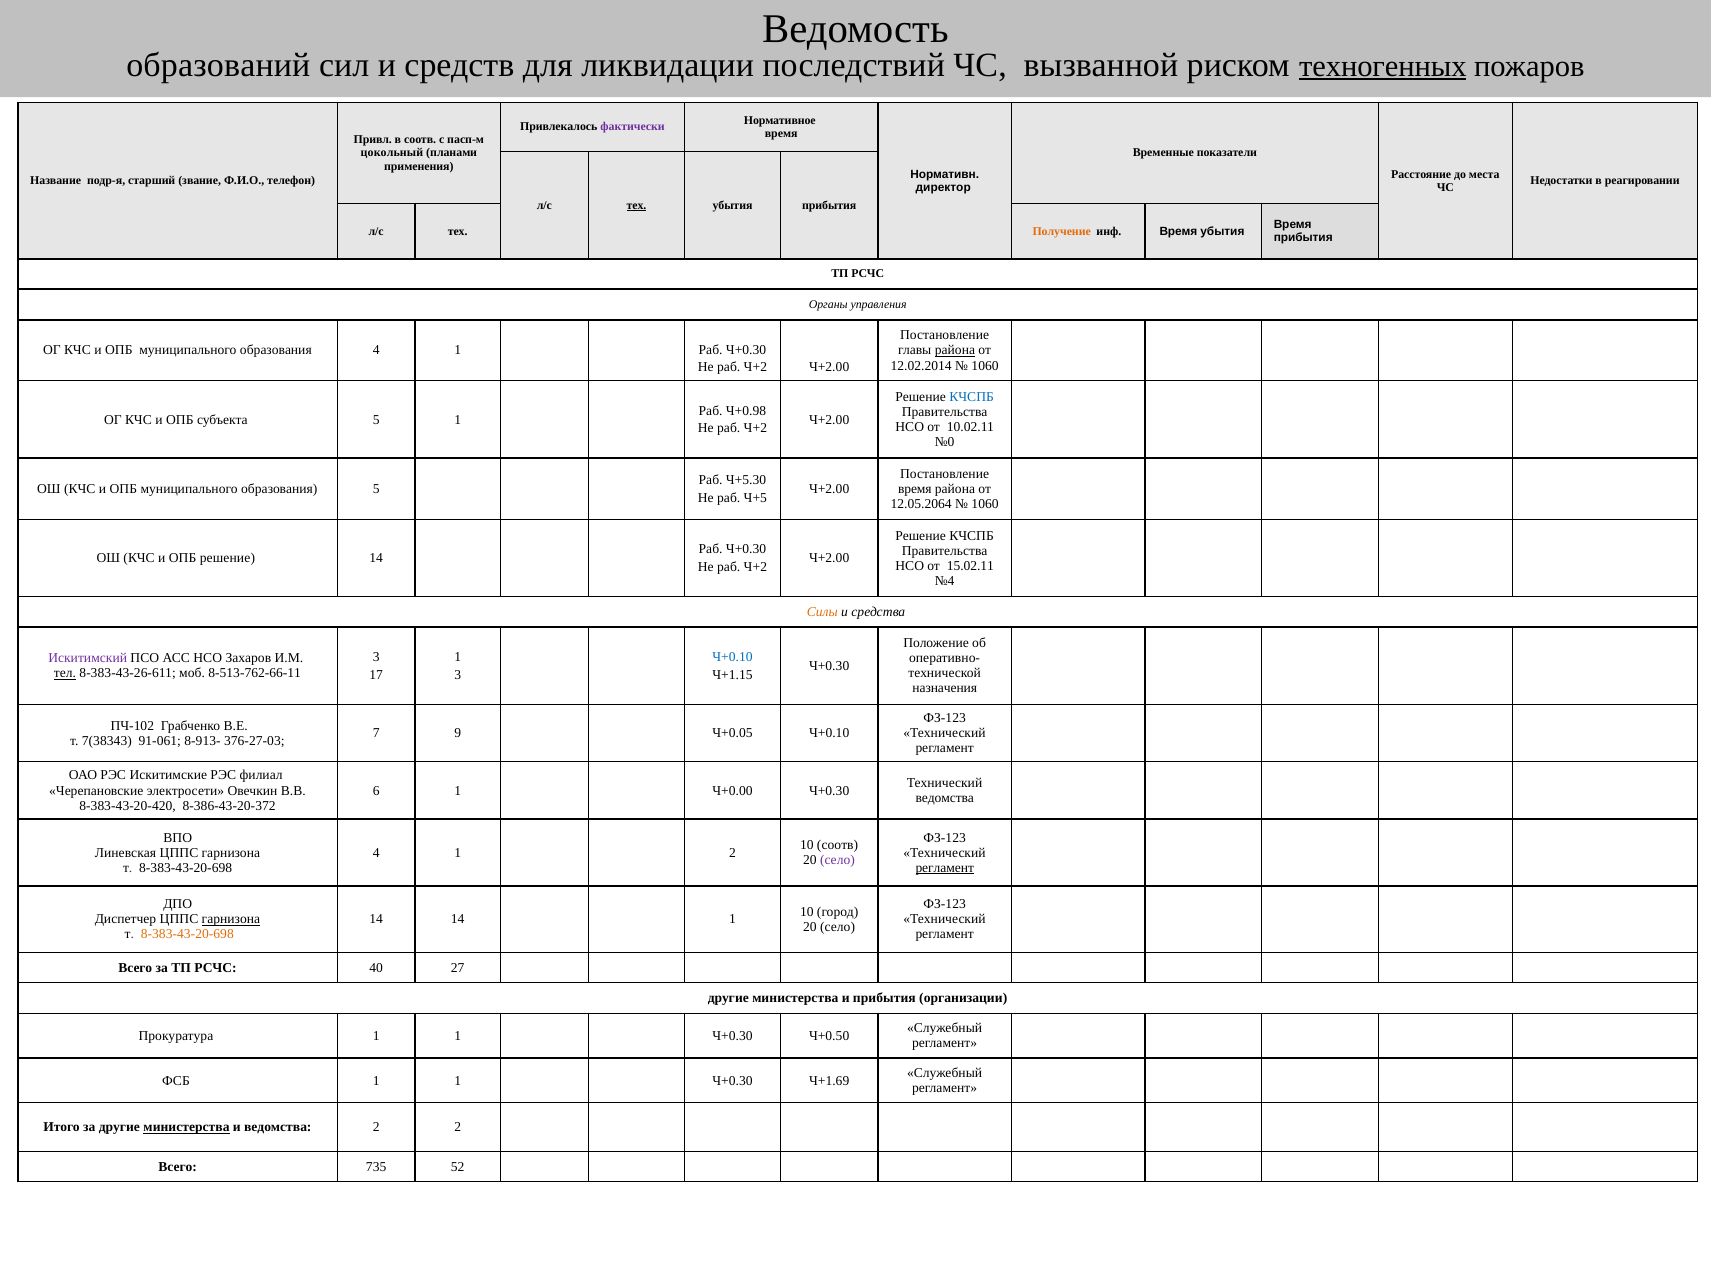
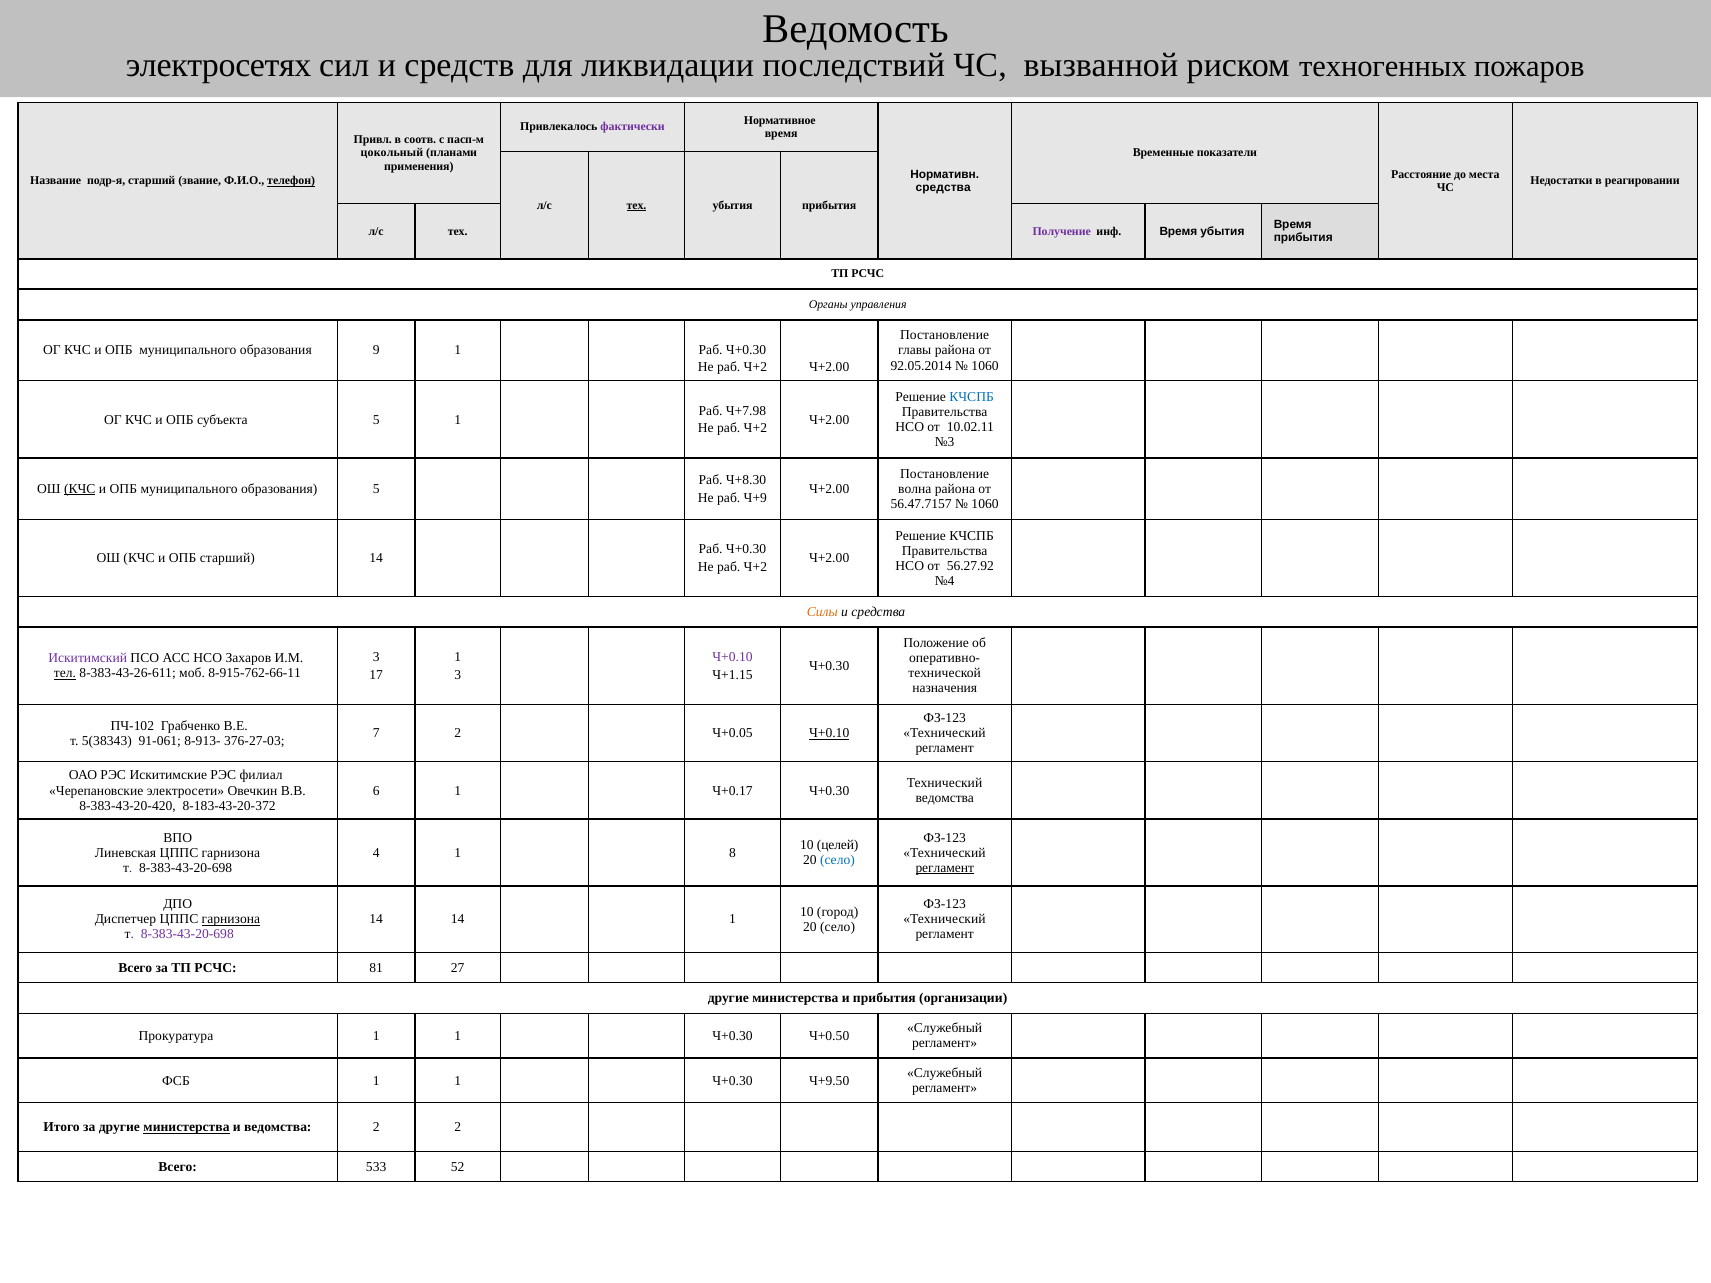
образований: образований -> электросетях
техногенных underline: present -> none
телефон underline: none -> present
директор at (943, 188): директор -> средства
Получение colour: orange -> purple
образования 4: 4 -> 9
района at (955, 351) underline: present -> none
12.02.2014: 12.02.2014 -> 92.05.2014
Ч+0.98: Ч+0.98 -> Ч+7.98
№0: №0 -> №3
Ч+5.30: Ч+5.30 -> Ч+8.30
КЧС at (80, 489) underline: none -> present
время at (915, 489): время -> волна
Ч+5: Ч+5 -> Ч+9
12.05.2064: 12.05.2064 -> 56.47.7157
ОПБ решение: решение -> старший
15.02.11: 15.02.11 -> 56.27.92
Ч+0.10 at (733, 657) colour: blue -> purple
8-513-762-66-11: 8-513-762-66-11 -> 8-915-762-66-11
7 9: 9 -> 2
Ч+0.10 at (829, 733) underline: none -> present
7(38343: 7(38343 -> 5(38343
Ч+0.00: Ч+0.00 -> Ч+0.17
8-386-43-20-372: 8-386-43-20-372 -> 8-183-43-20-372
10 соотв: соотв -> целей
1 2: 2 -> 8
село at (838, 860) colour: purple -> blue
8-383-43-20-698 at (187, 935) colour: orange -> purple
40: 40 -> 81
Ч+1.69: Ч+1.69 -> Ч+9.50
735: 735 -> 533
